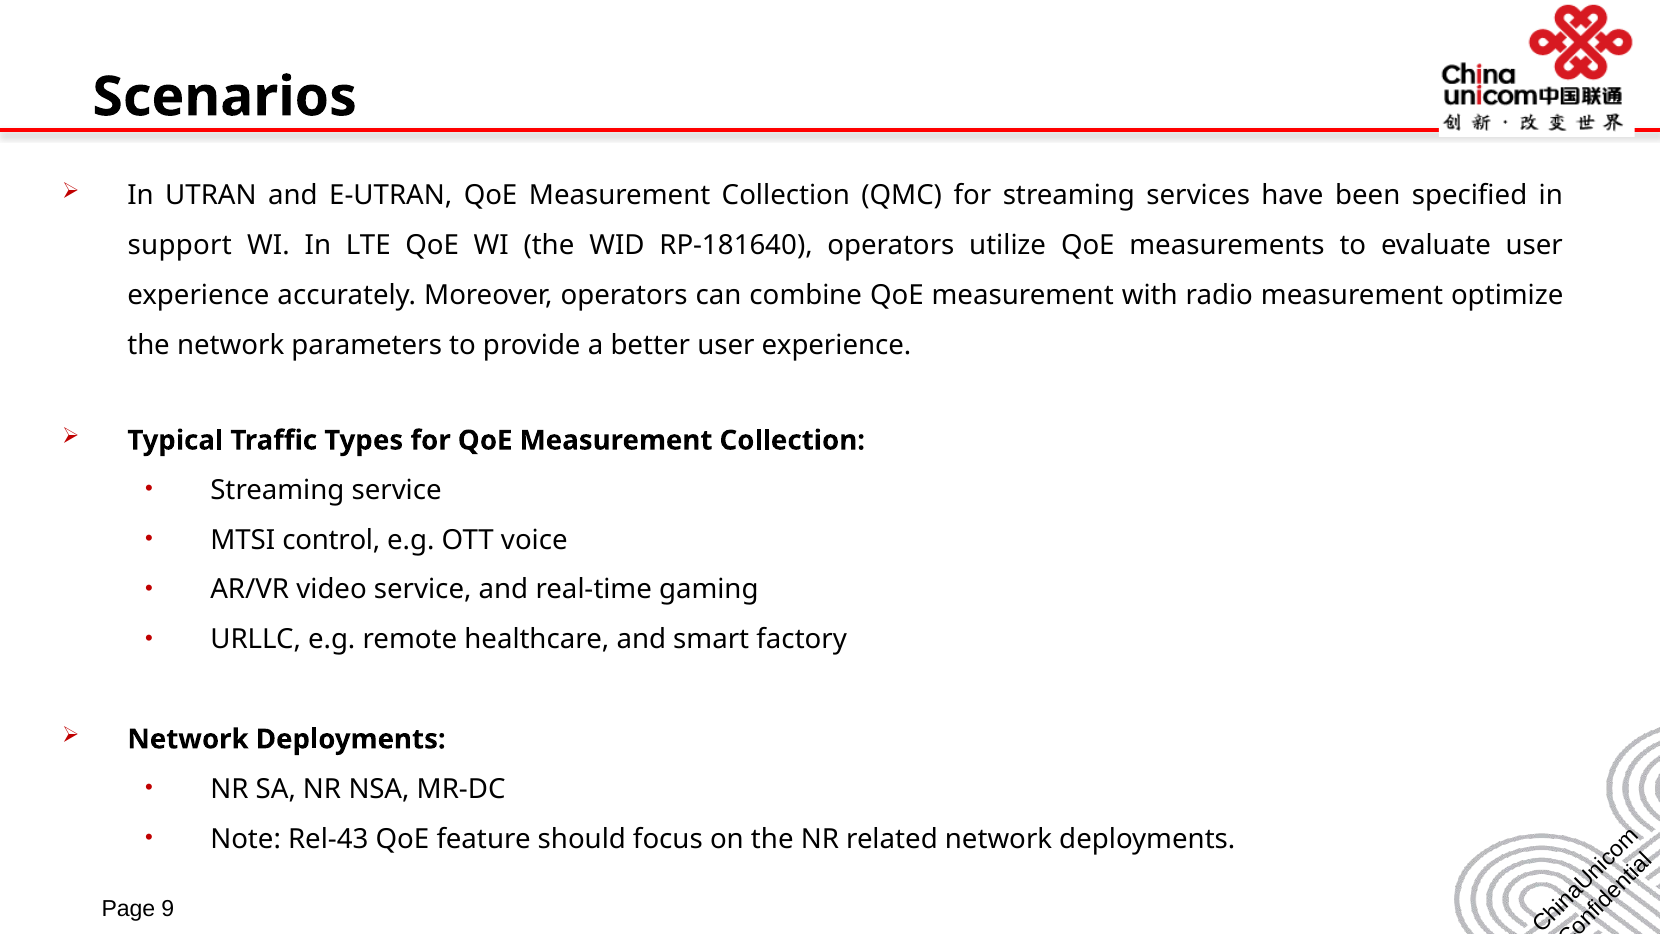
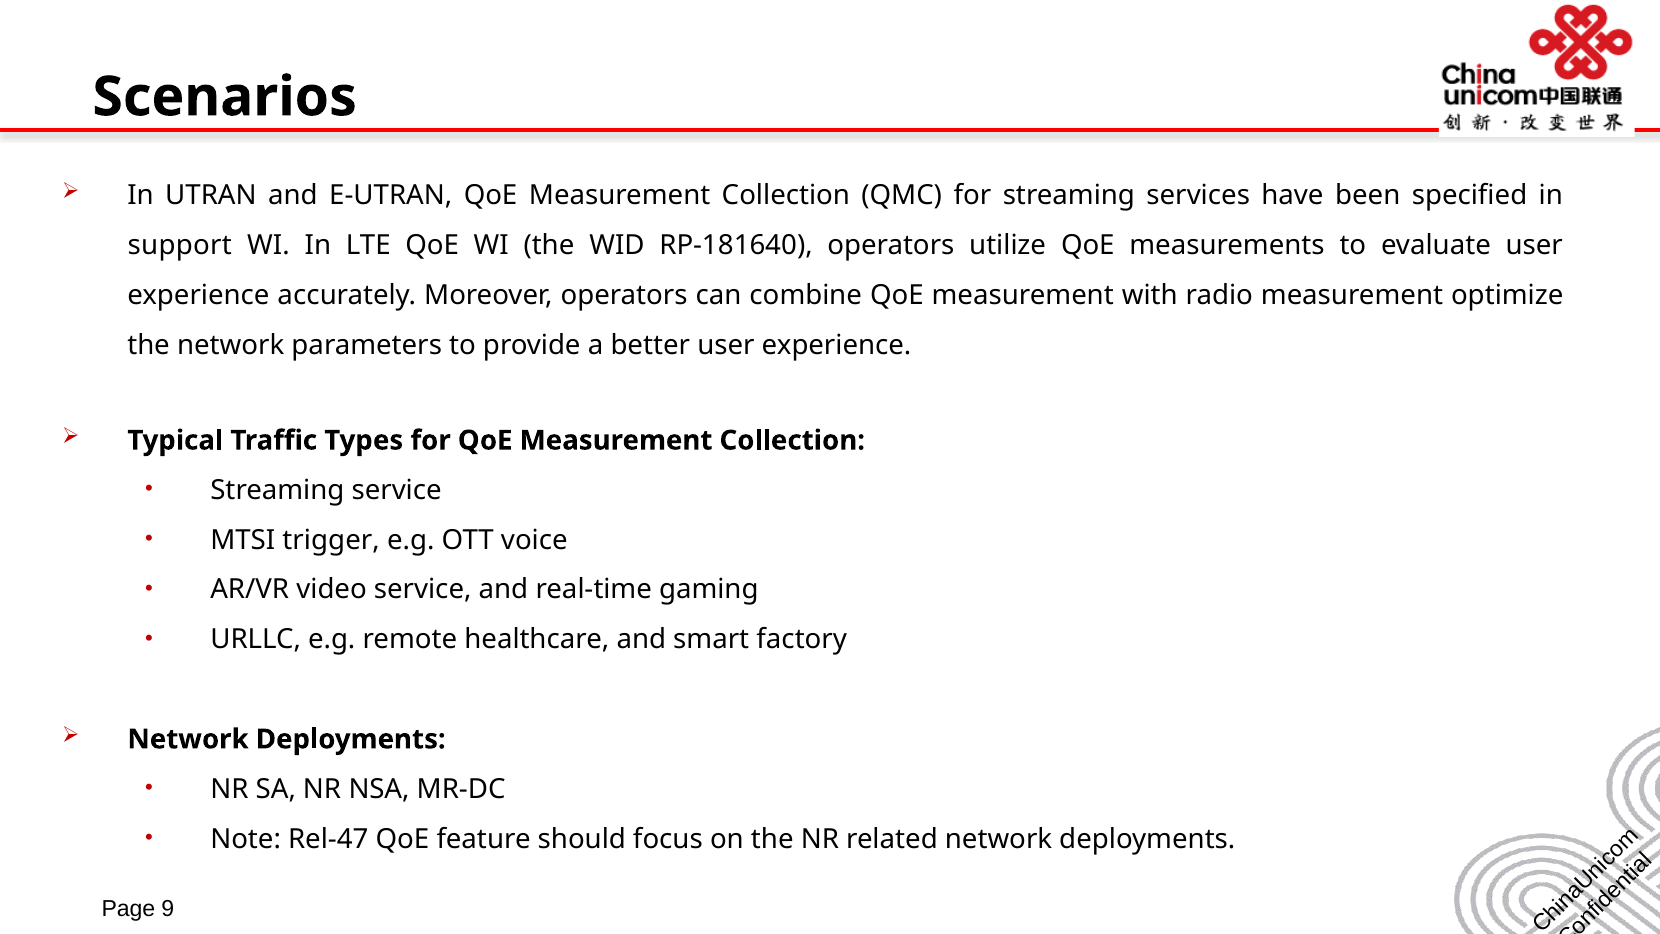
control: control -> trigger
Rel-43: Rel-43 -> Rel-47
